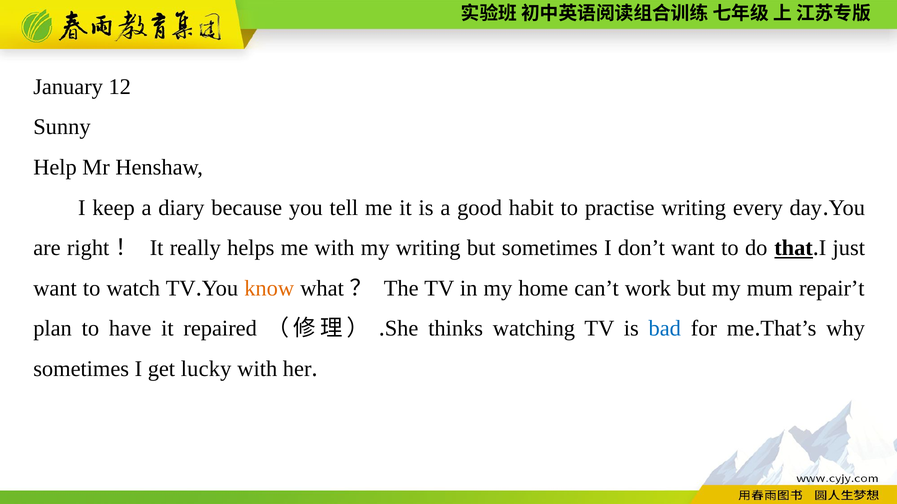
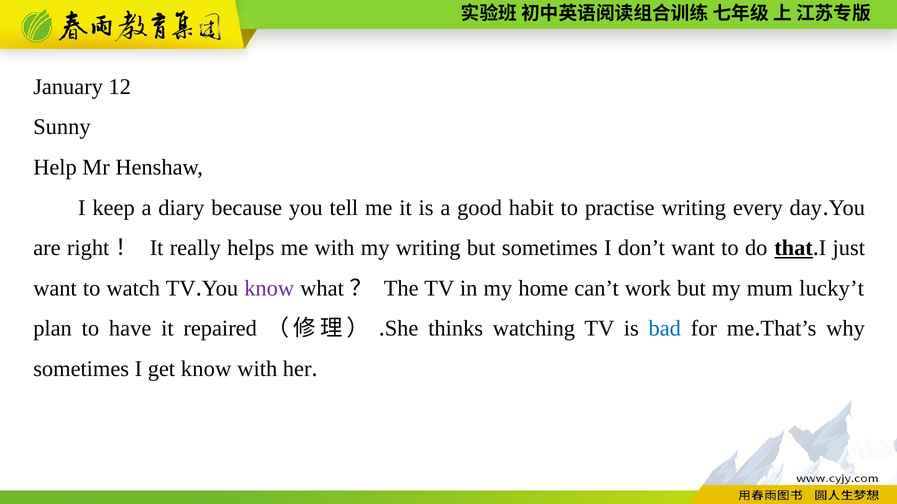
know at (269, 289) colour: orange -> purple
repair’t: repair’t -> lucky’t
get lucky: lucky -> know
